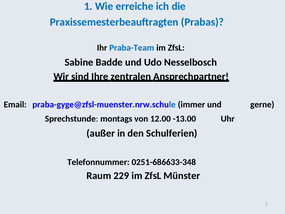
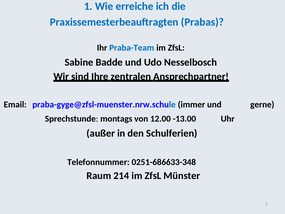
229: 229 -> 214
